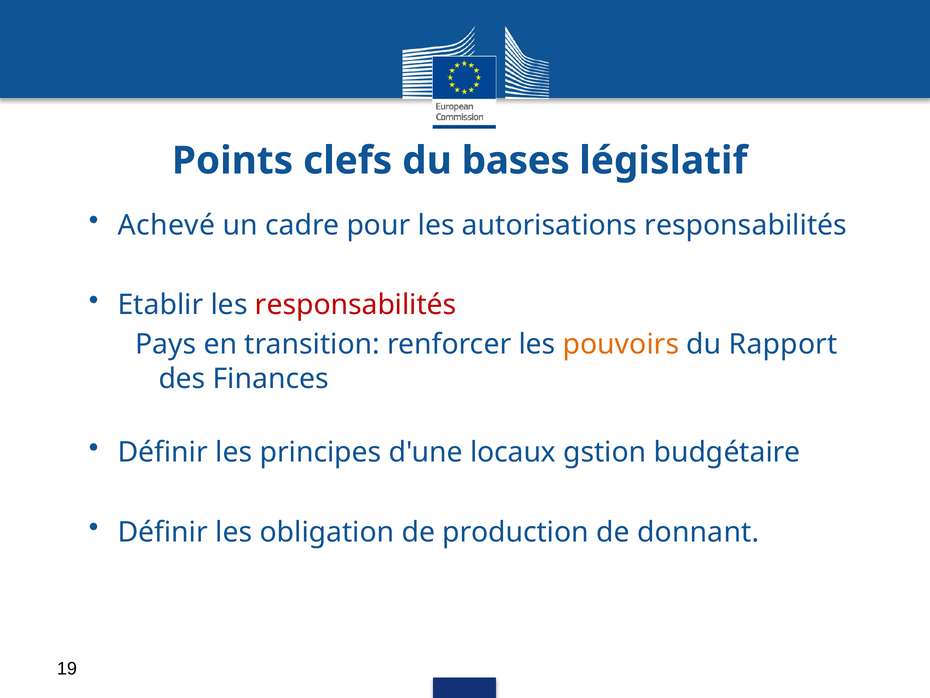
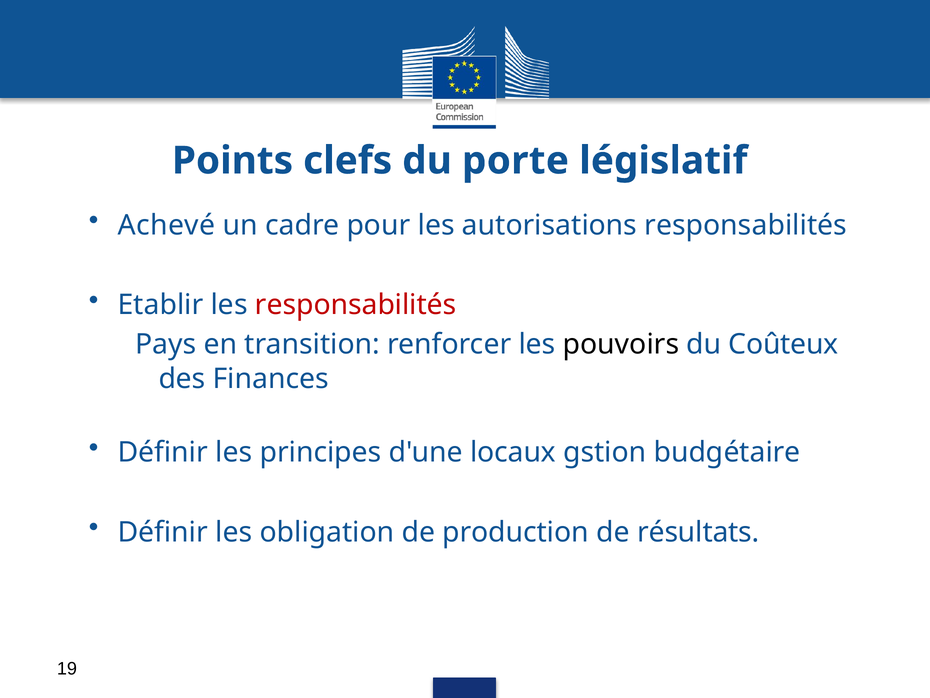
bases: bases -> porte
pouvoirs colour: orange -> black
Rapport: Rapport -> Coûteux
donnant: donnant -> résultats
